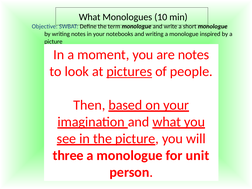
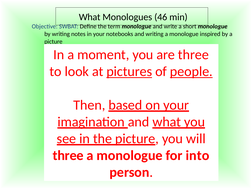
10: 10 -> 46
are notes: notes -> three
people underline: none -> present
unit: unit -> into
